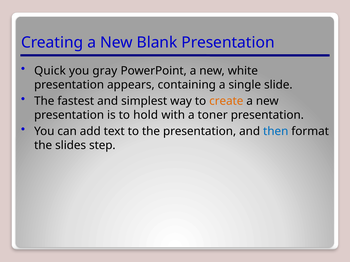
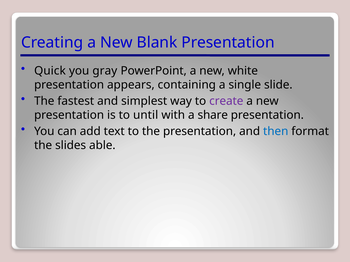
create colour: orange -> purple
hold: hold -> until
toner: toner -> share
step: step -> able
